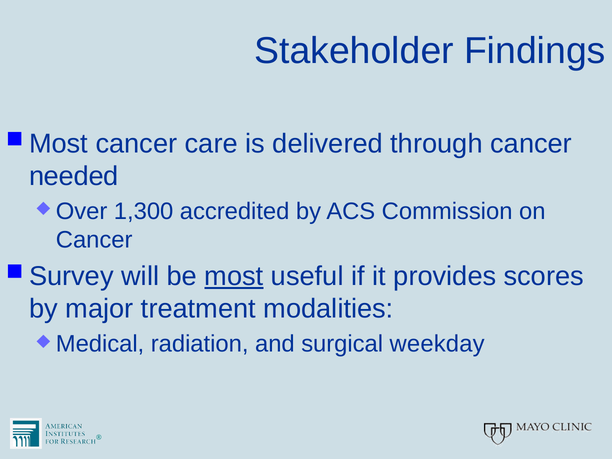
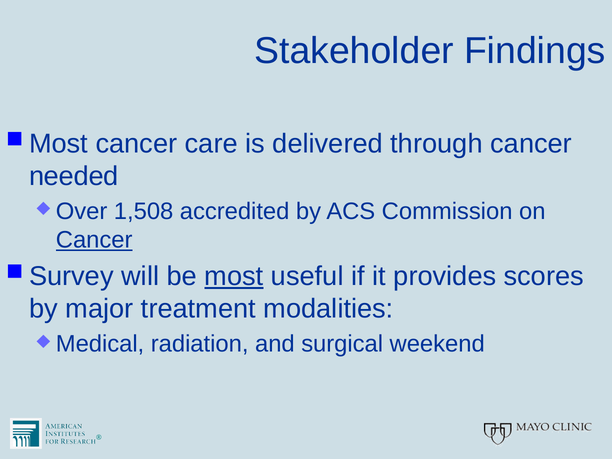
1,300: 1,300 -> 1,508
Cancer at (94, 240) underline: none -> present
weekday: weekday -> weekend
